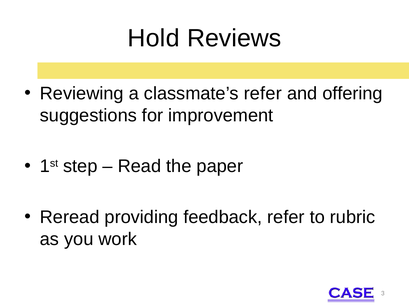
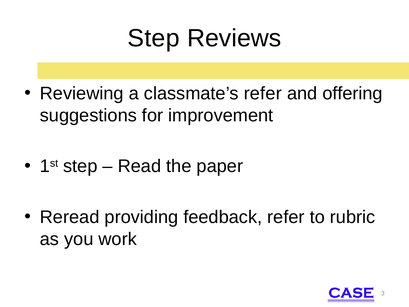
Hold at (154, 38): Hold -> Step
